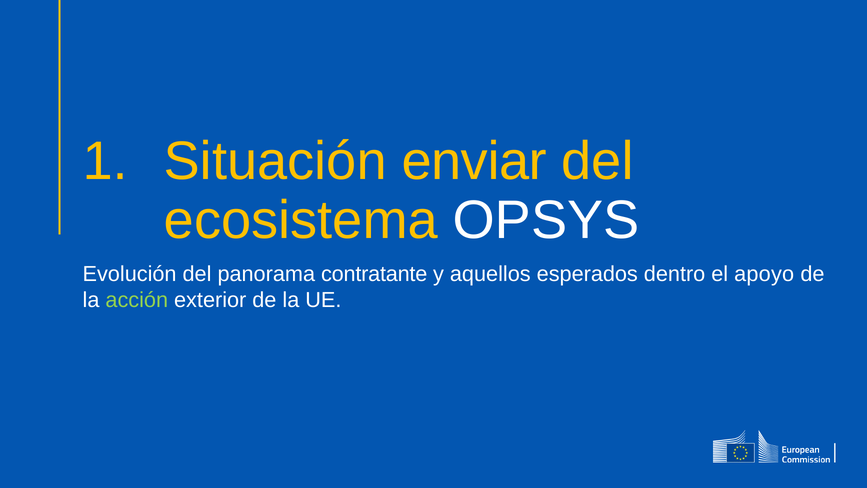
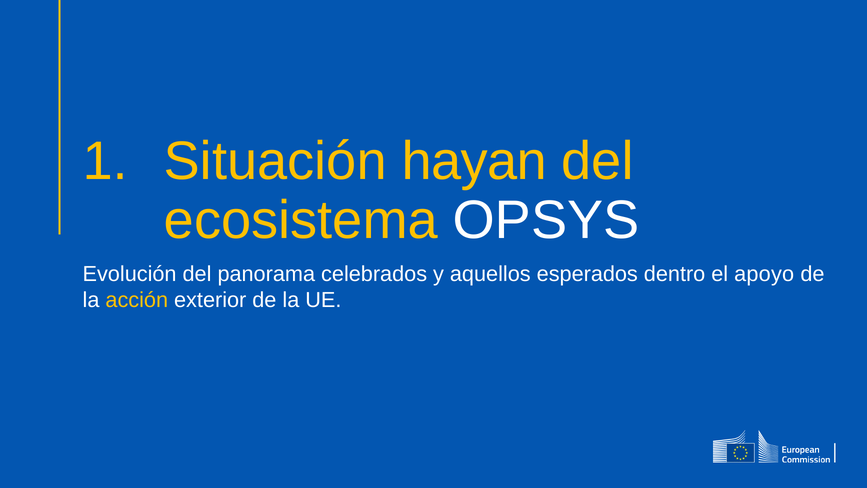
enviar: enviar -> hayan
contratante: contratante -> celebrados
acción colour: light green -> yellow
